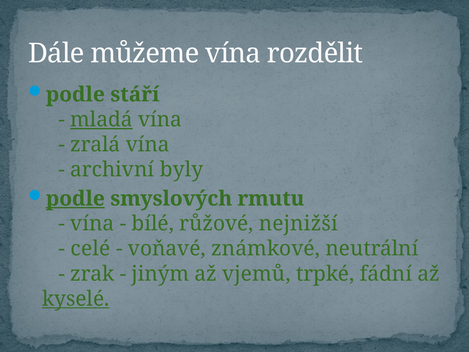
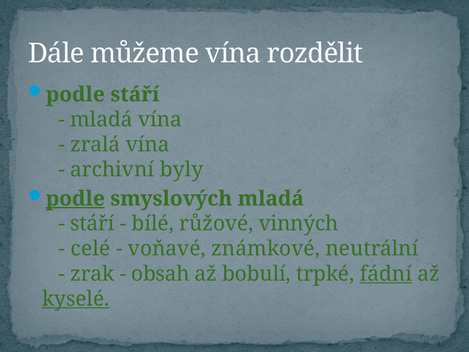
mladá at (101, 119) underline: present -> none
smyslových rmutu: rmutu -> mladá
vína at (92, 224): vína -> stáří
nejnižší: nejnižší -> vinných
jiným: jiným -> obsah
vjemů: vjemů -> bobulí
fádní underline: none -> present
